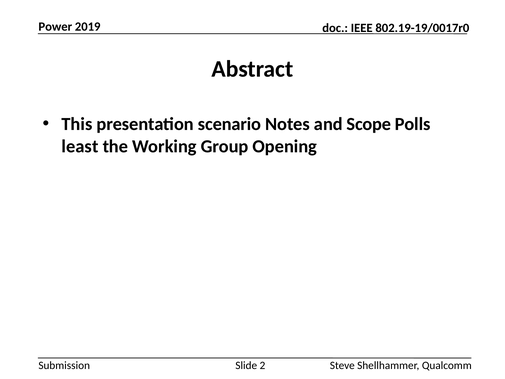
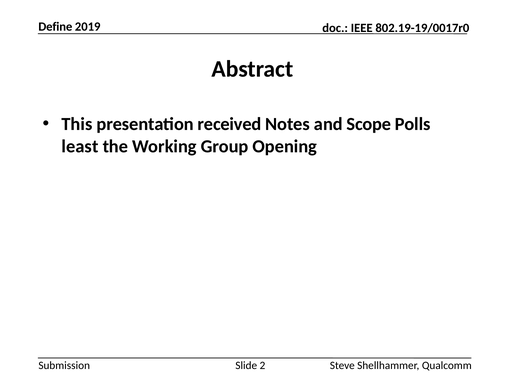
Power: Power -> Define
scenario: scenario -> received
